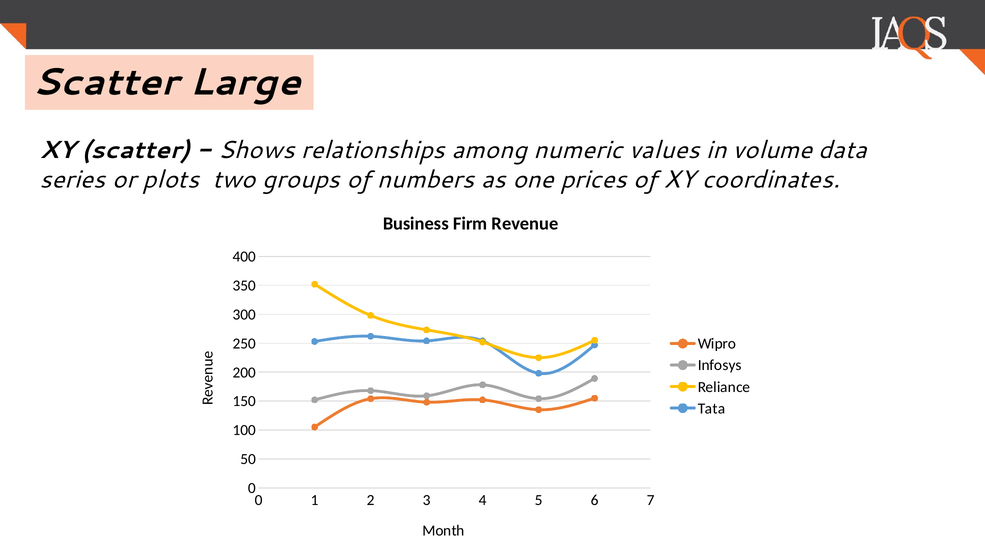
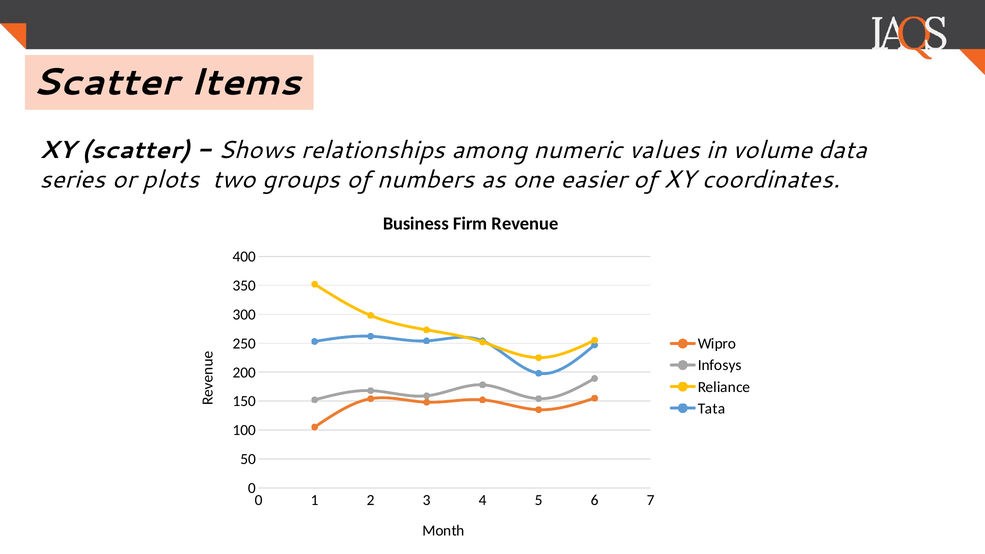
Large: Large -> Items
prices: prices -> easier
